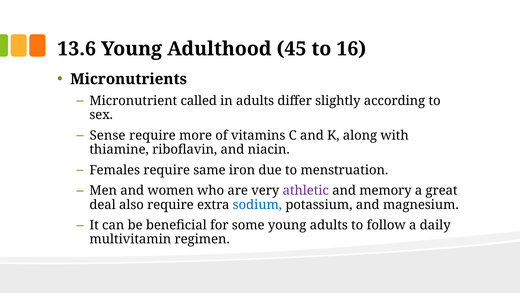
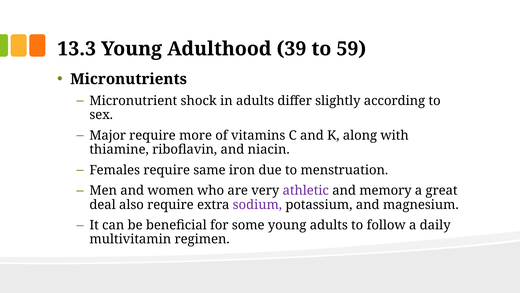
13.6: 13.6 -> 13.3
45: 45 -> 39
16: 16 -> 59
called: called -> shock
Sense: Sense -> Major
sodium colour: blue -> purple
